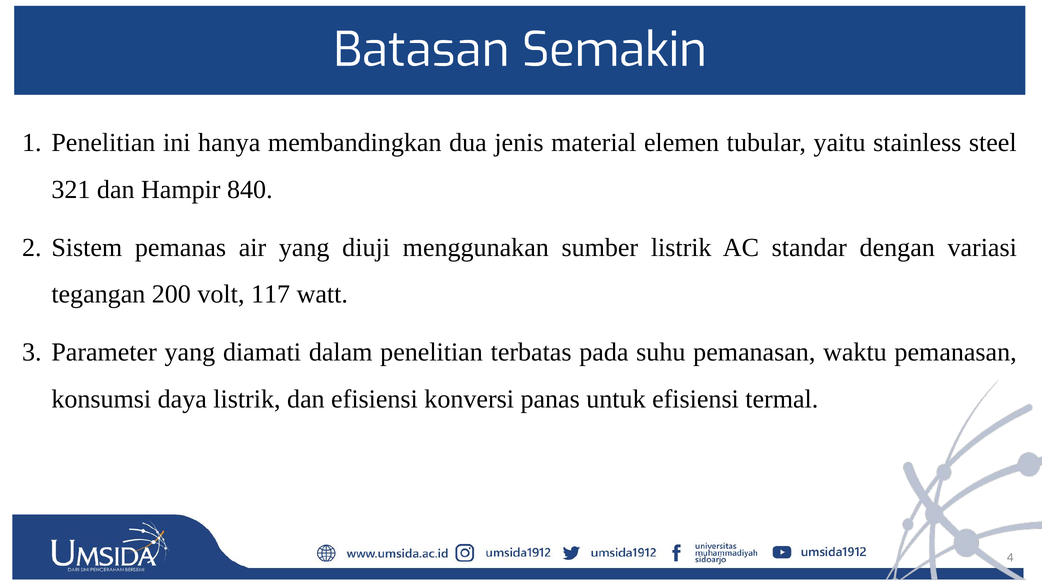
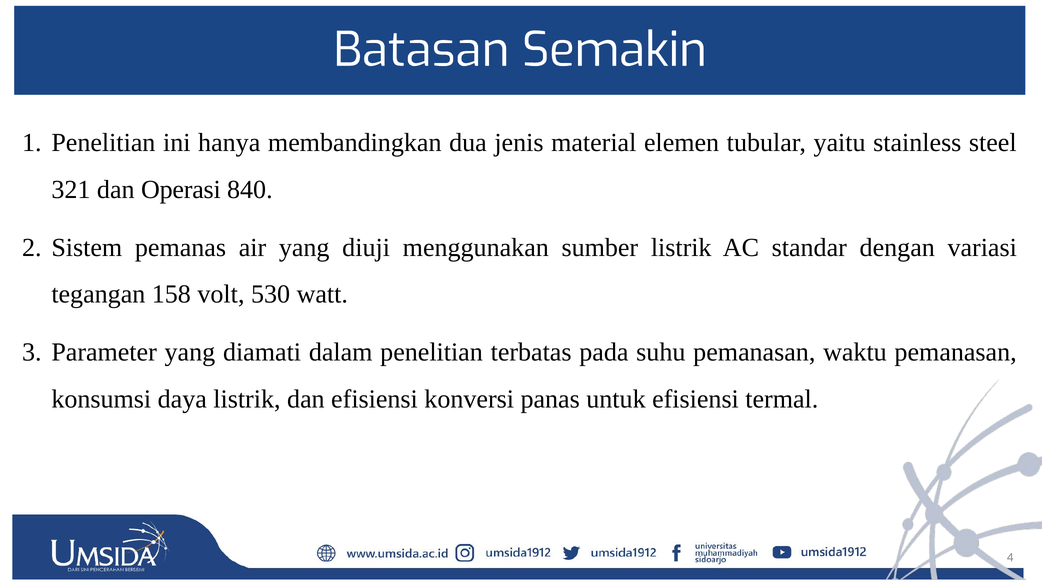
Hampir: Hampir -> Operasi
200: 200 -> 158
117: 117 -> 530
